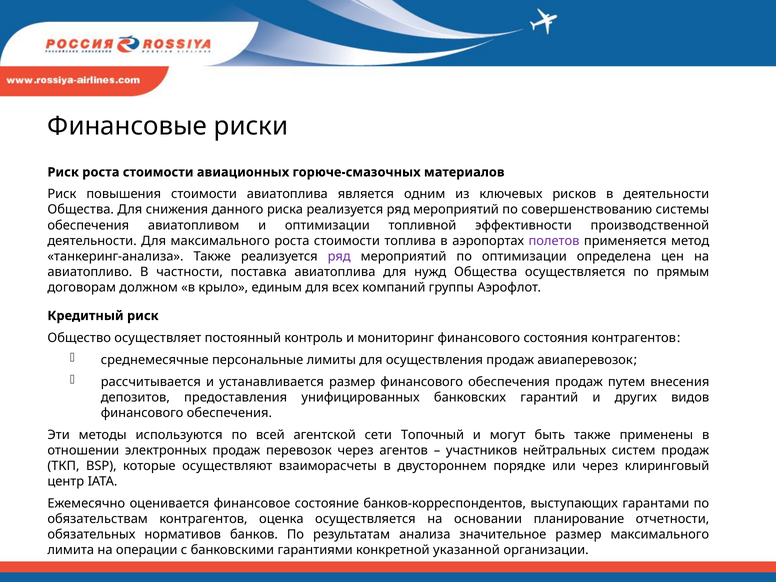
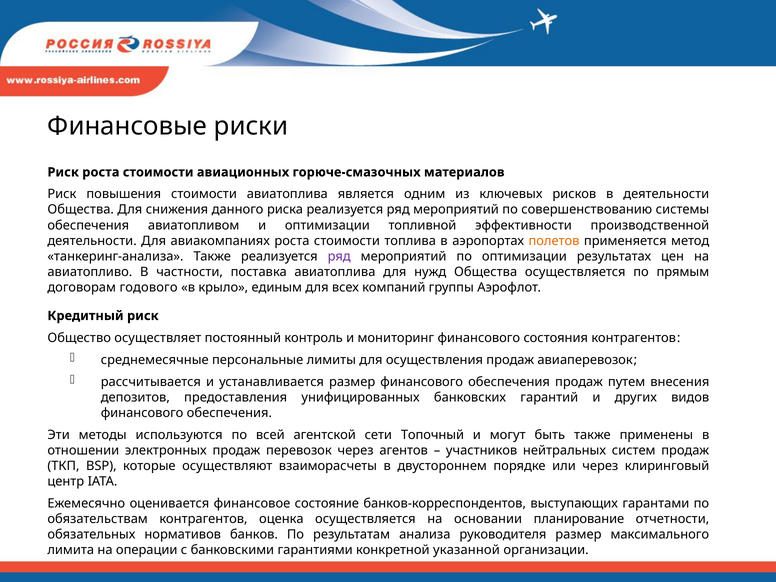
Для максимального: максимального -> авиакомпаниях
полетов colour: purple -> orange
определена: определена -> результатах
должном: должном -> годового
значительное: значительное -> руководителя
